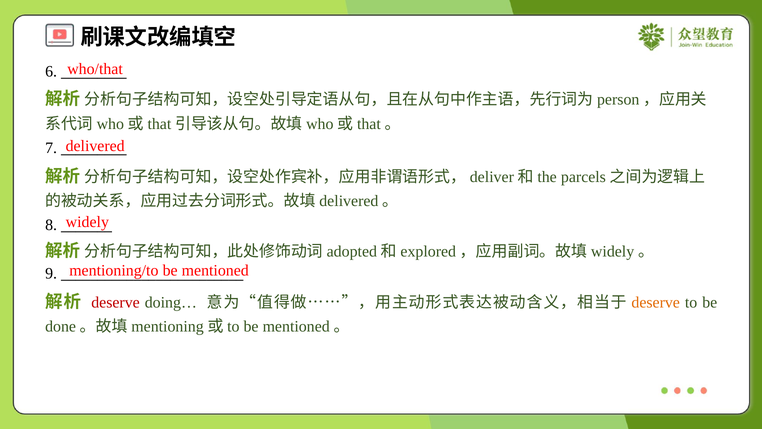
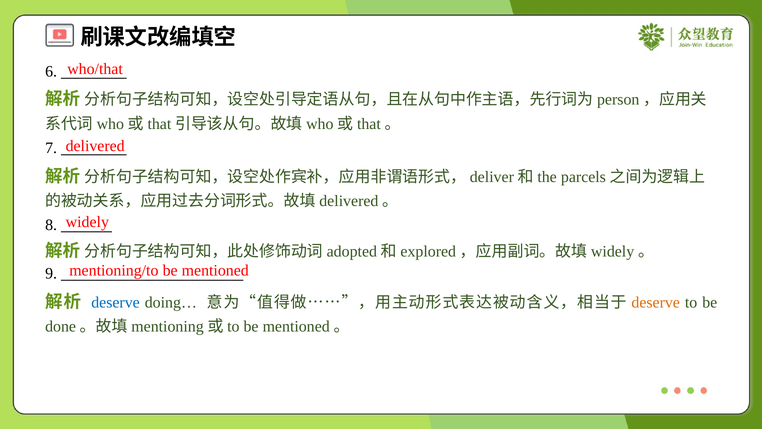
deserve at (116, 302) colour: red -> blue
